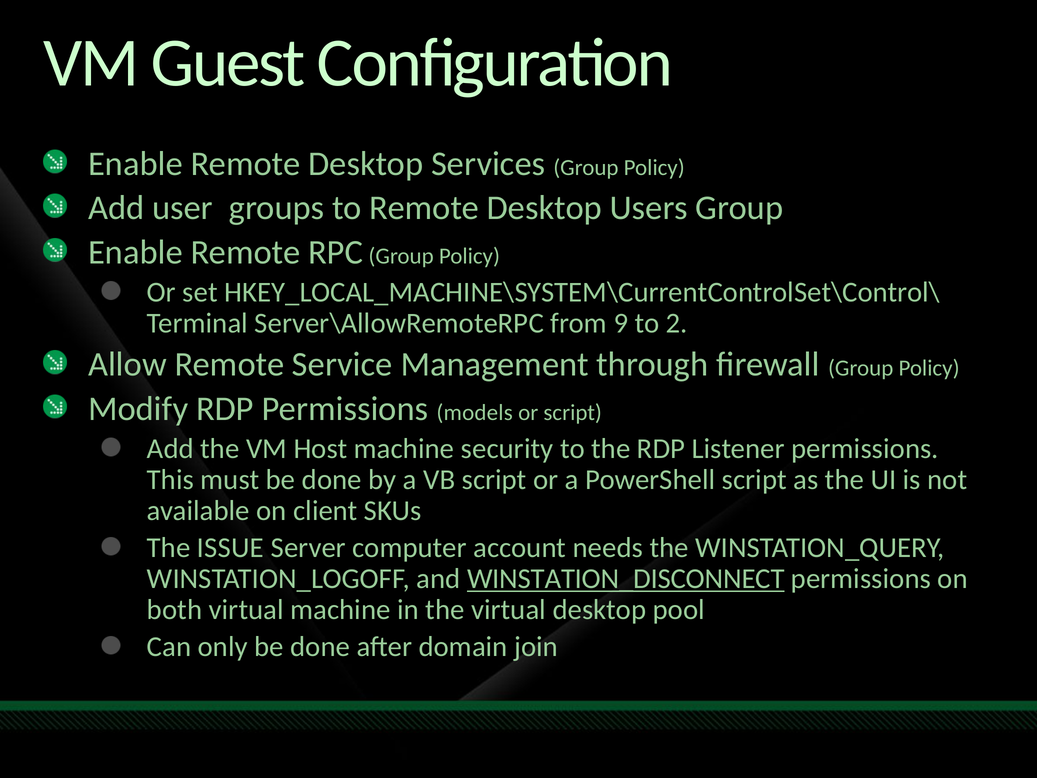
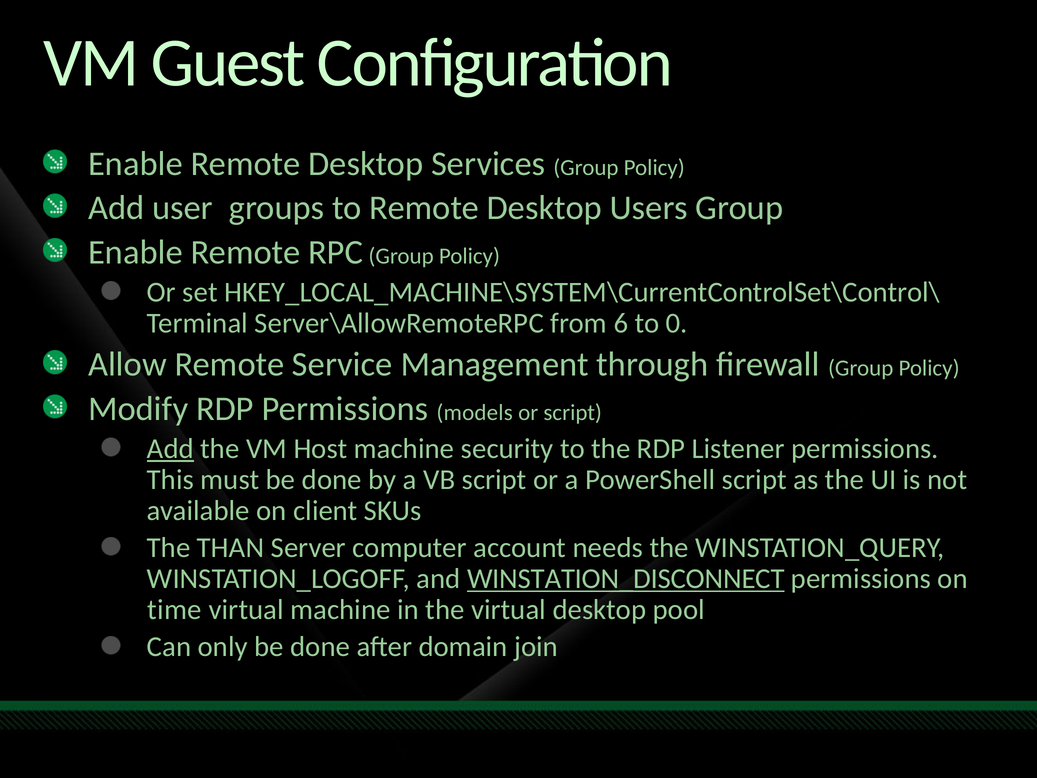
9: 9 -> 6
2: 2 -> 0
Add at (170, 448) underline: none -> present
ISSUE: ISSUE -> THAN
both: both -> time
